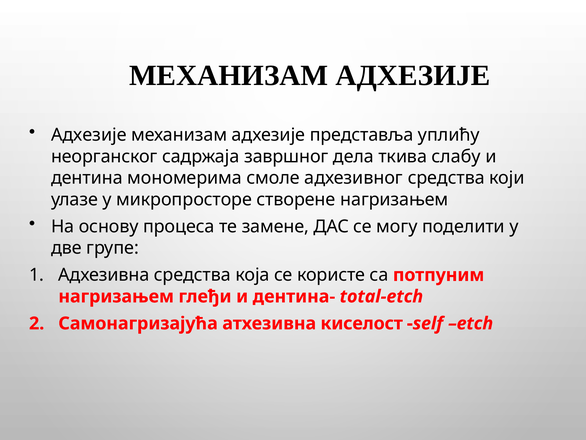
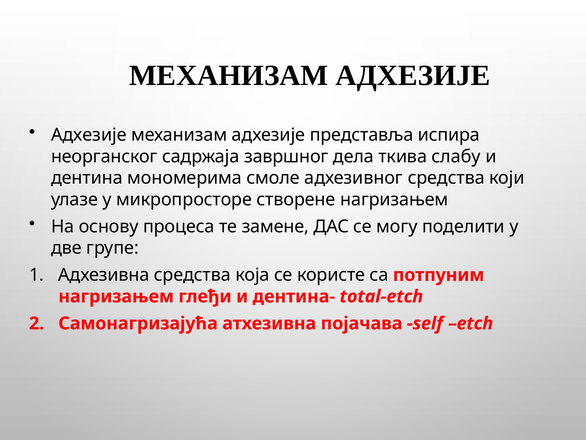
уплићу: уплићу -> испира
киселост: киселост -> појачава
